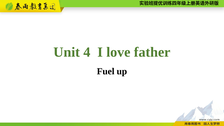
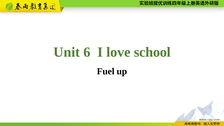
4: 4 -> 6
father: father -> school
